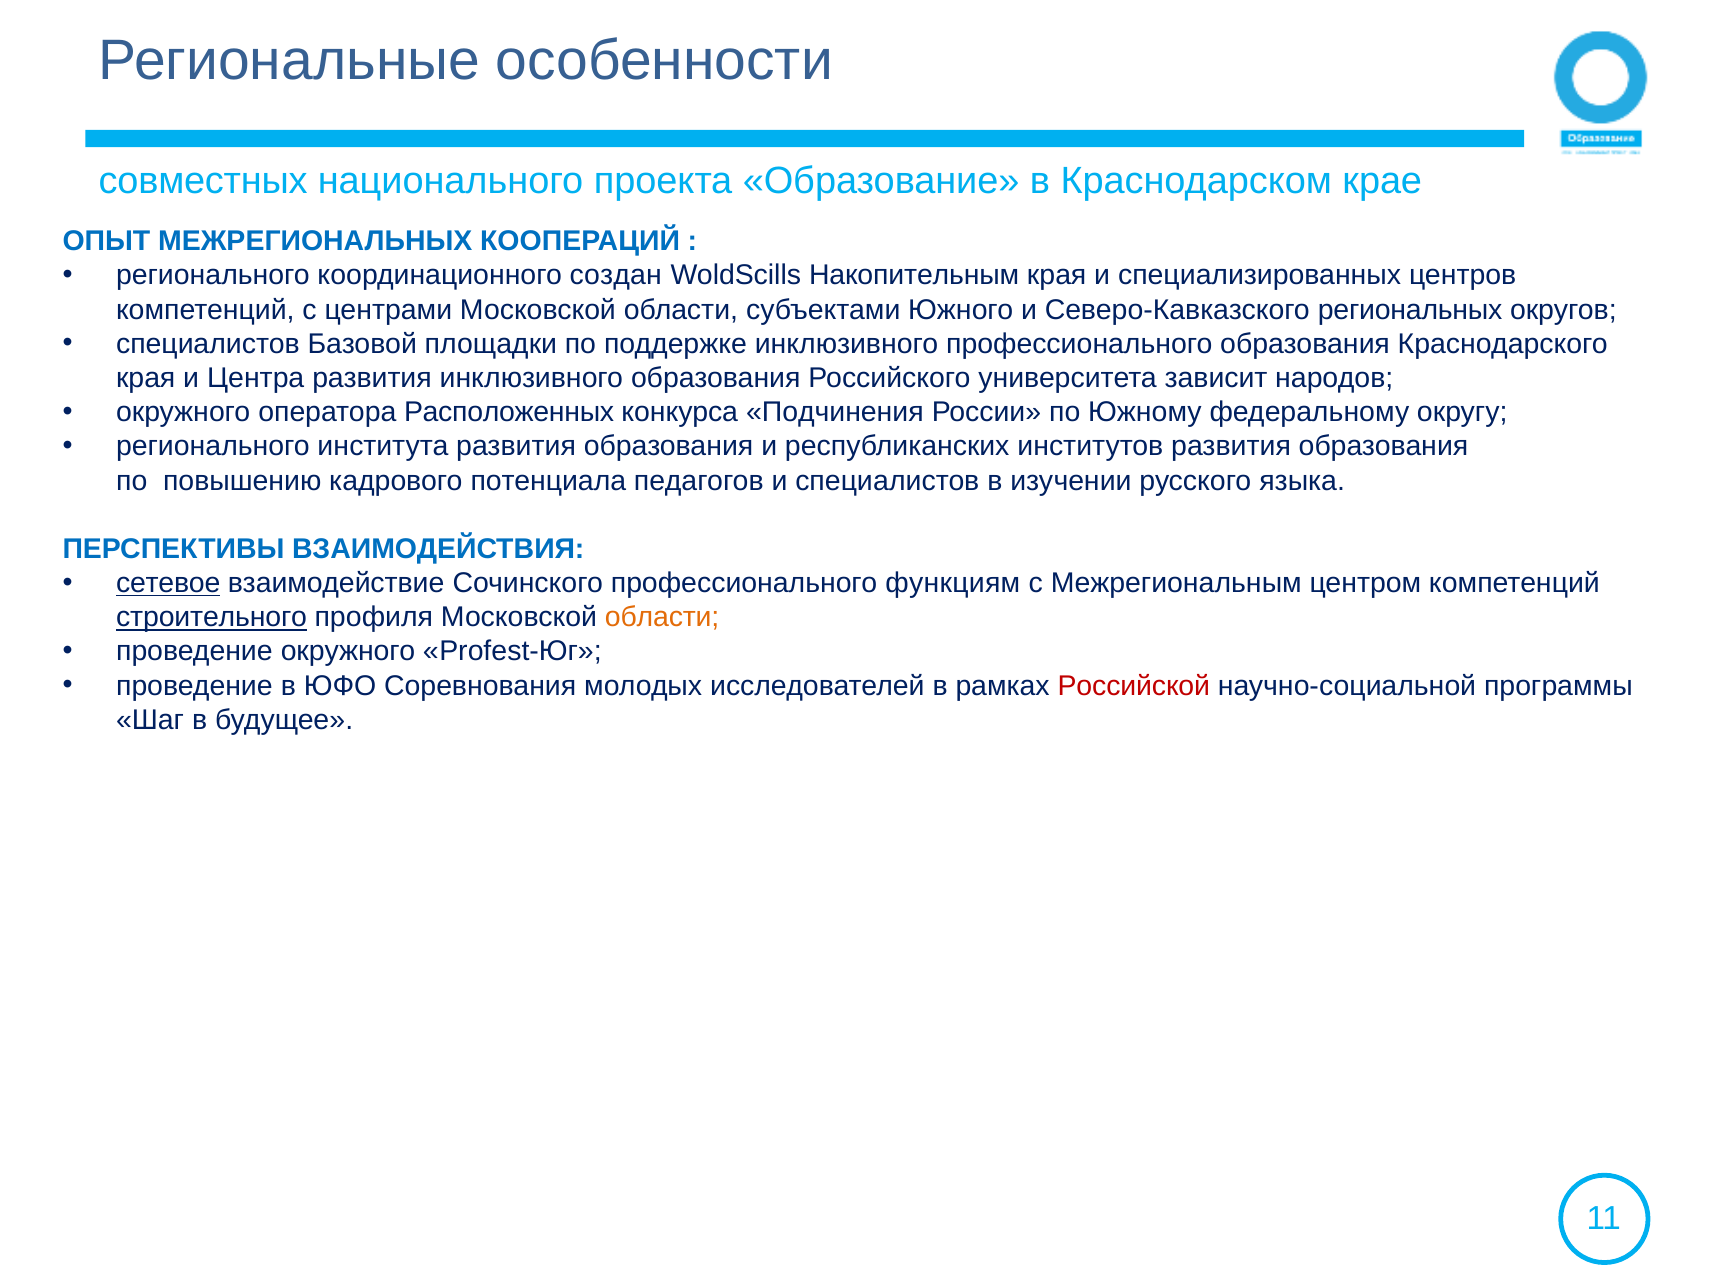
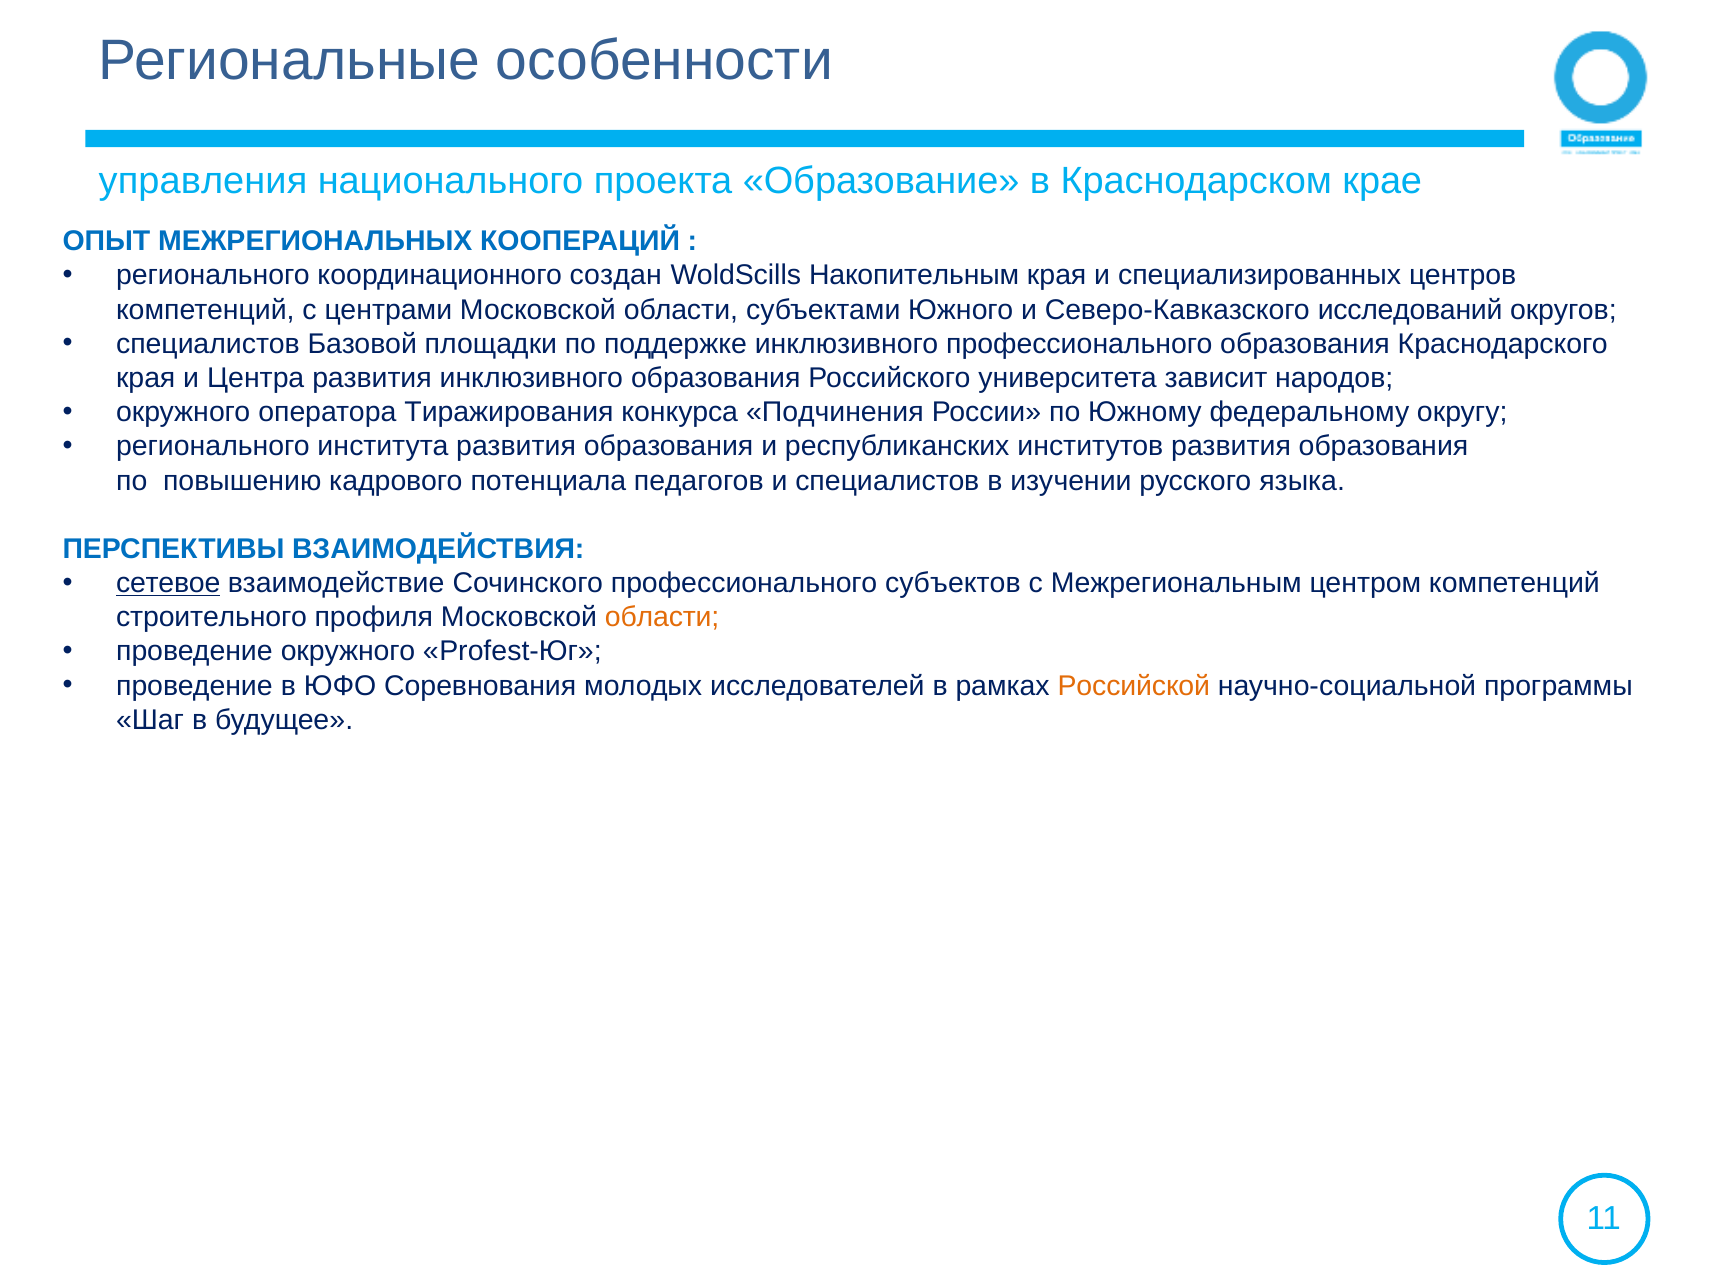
совместных: совместных -> управления
региональных: региональных -> исследований
Расположенных: Расположенных -> Тиражирования
функциям: функциям -> субъектов
строительного underline: present -> none
Российской colour: red -> orange
